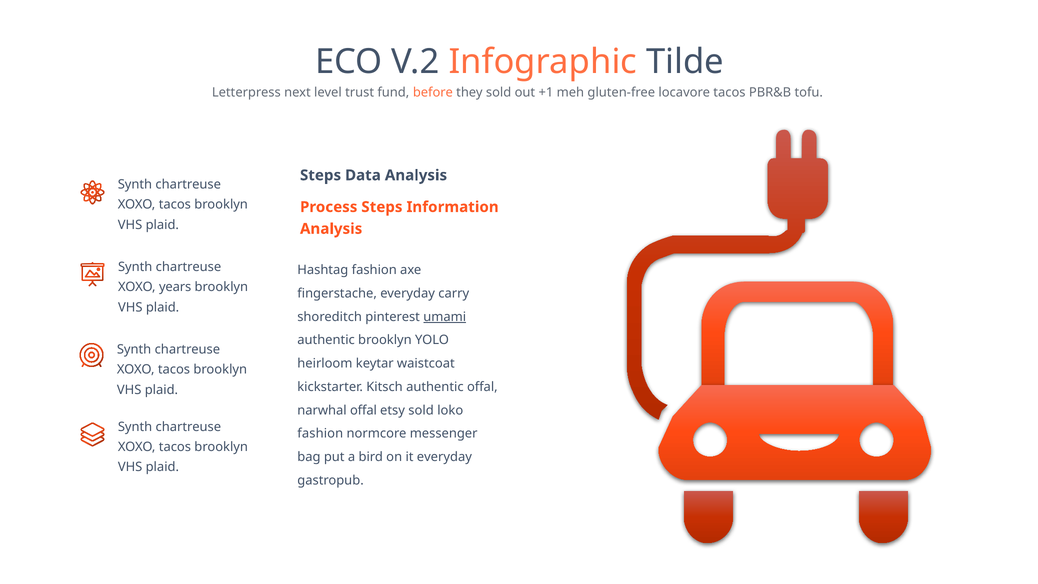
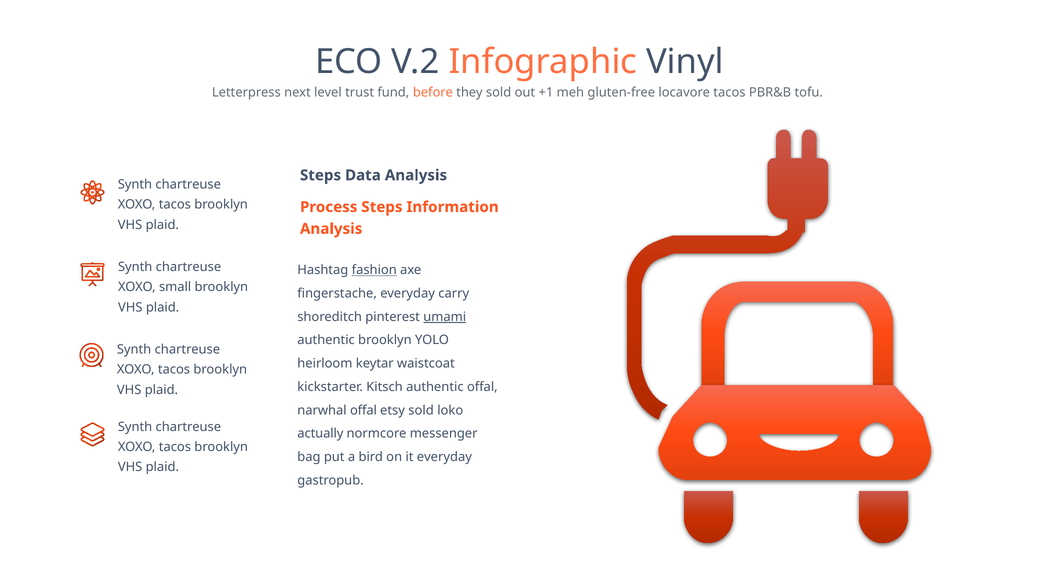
Tilde: Tilde -> Vinyl
fashion at (374, 270) underline: none -> present
years: years -> small
fashion at (320, 434): fashion -> actually
